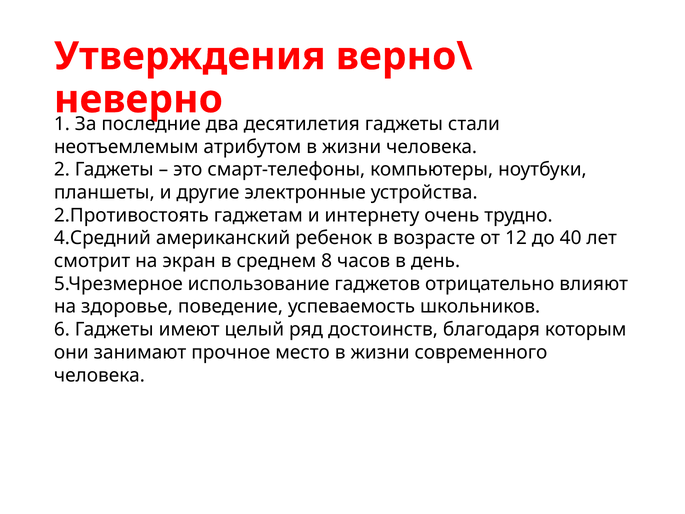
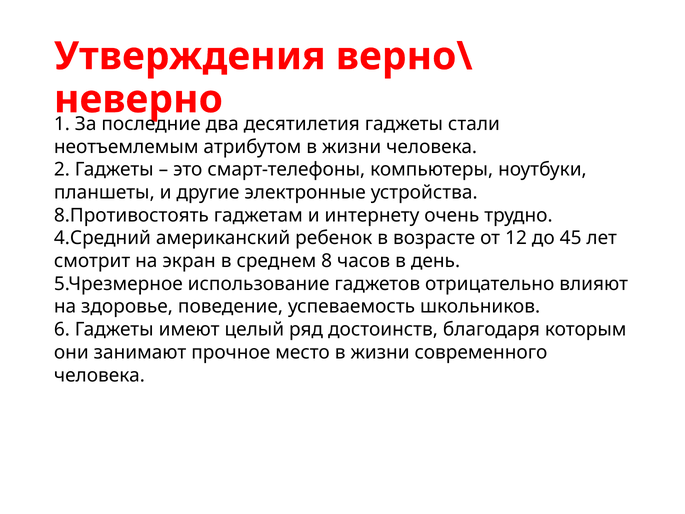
2.Противостоять: 2.Противостоять -> 8.Противостоять
40: 40 -> 45
